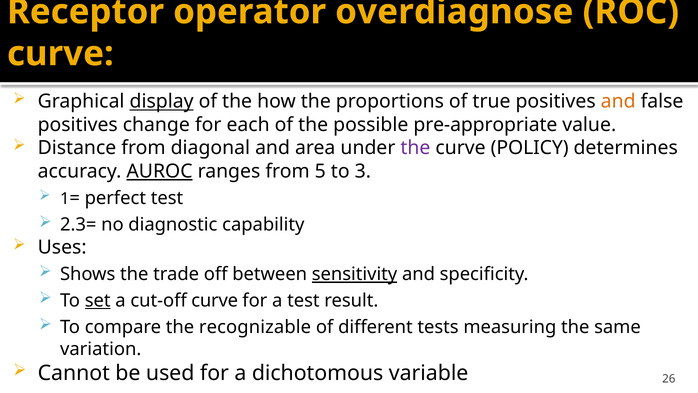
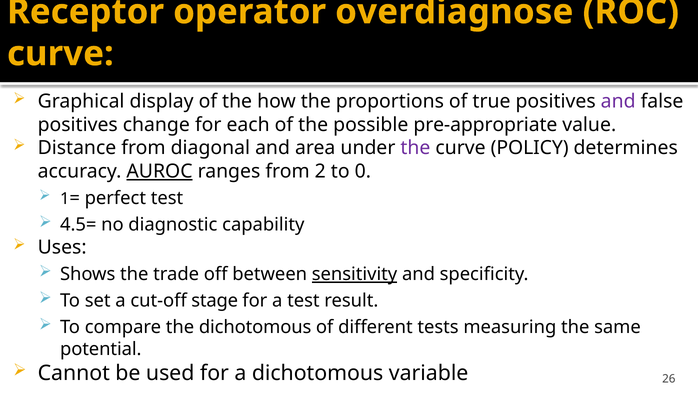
display underline: present -> none
and at (618, 101) colour: orange -> purple
5: 5 -> 2
3: 3 -> 0
2.3=: 2.3= -> 4.5=
set underline: present -> none
cut-off curve: curve -> stage
the recognizable: recognizable -> dichotomous
variation: variation -> potential
